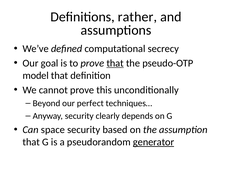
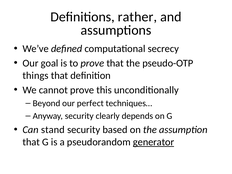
that at (115, 63) underline: present -> none
model: model -> things
space: space -> stand
